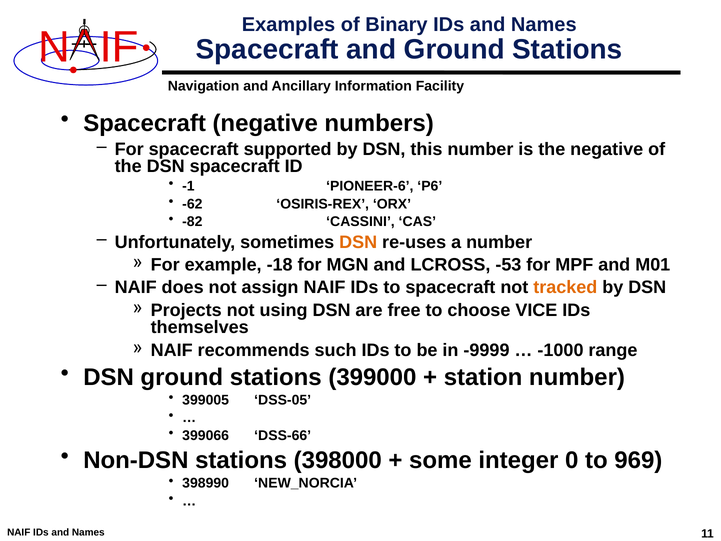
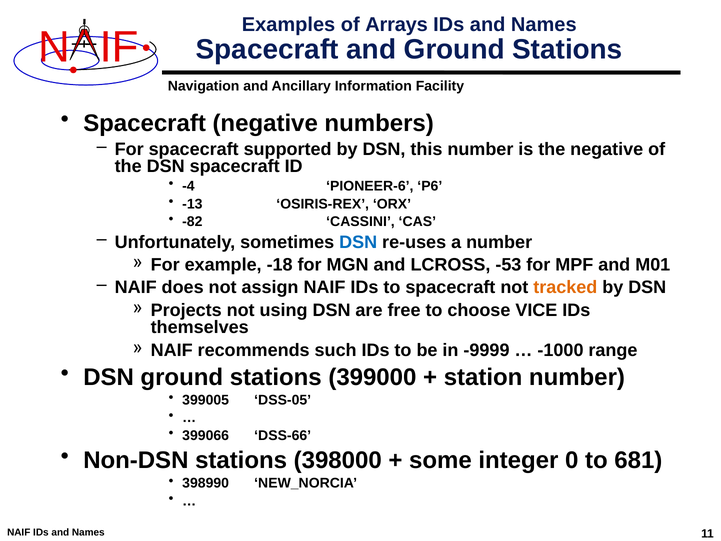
Binary: Binary -> Arrays
-1: -1 -> -4
-62: -62 -> -13
DSN at (358, 242) colour: orange -> blue
969: 969 -> 681
